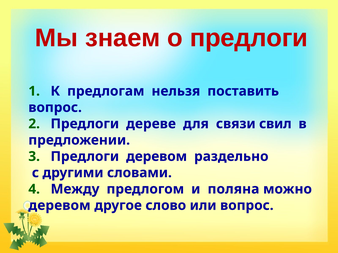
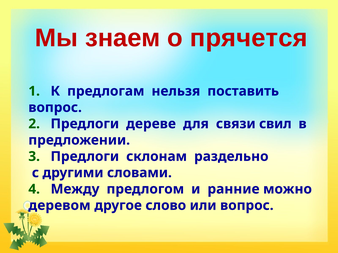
о предлоги: предлоги -> прячется
Предлоги деревом: деревом -> склонам
поляна: поляна -> ранние
